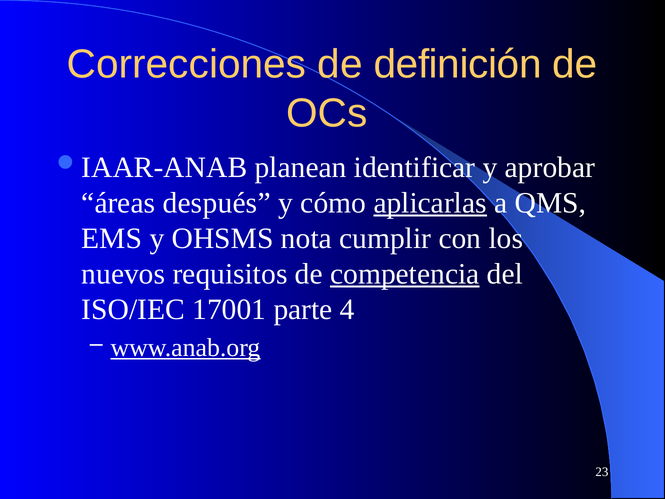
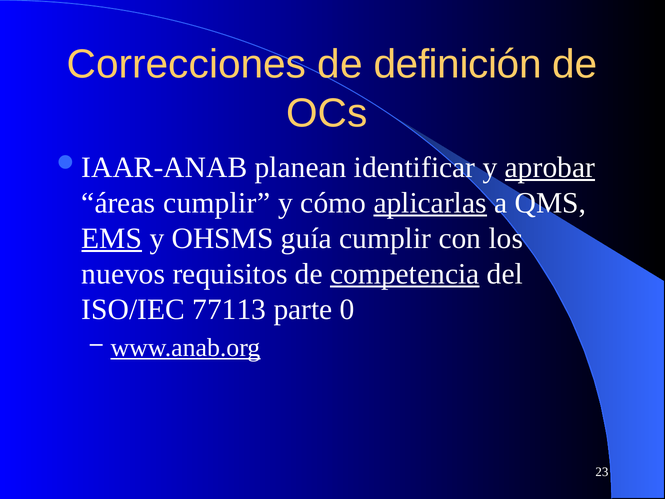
aprobar underline: none -> present
áreas después: después -> cumplir
EMS underline: none -> present
nota: nota -> guía
17001: 17001 -> 77113
4: 4 -> 0
